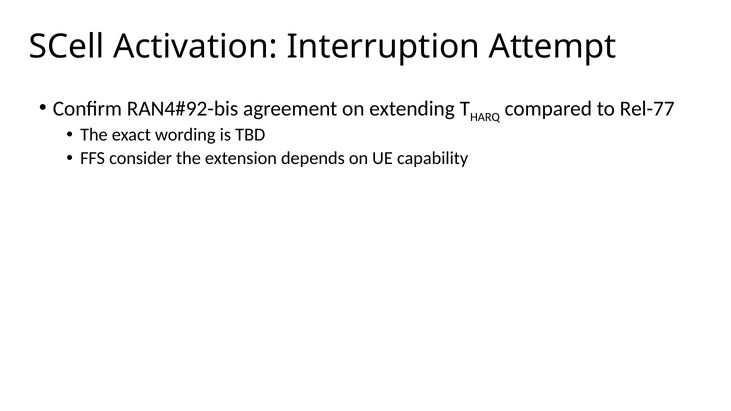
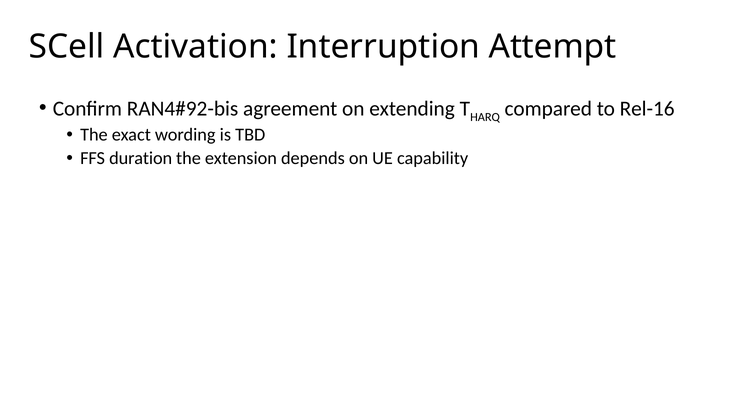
Rel-77: Rel-77 -> Rel-16
consider: consider -> duration
